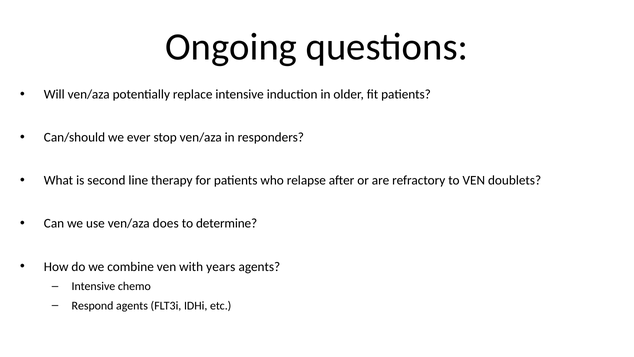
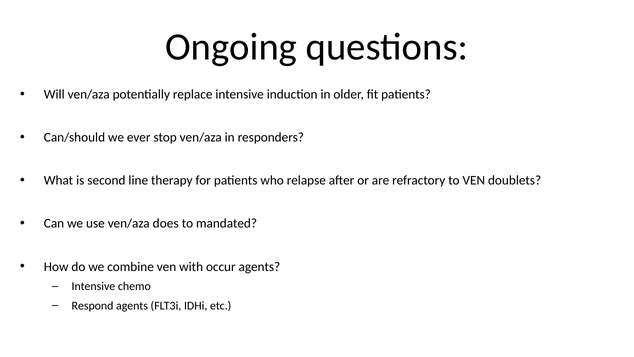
determine: determine -> mandated
years: years -> occur
